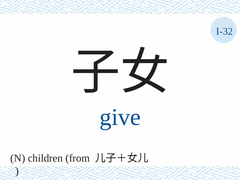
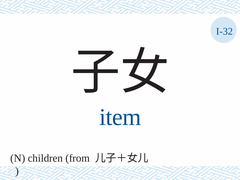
give: give -> item
